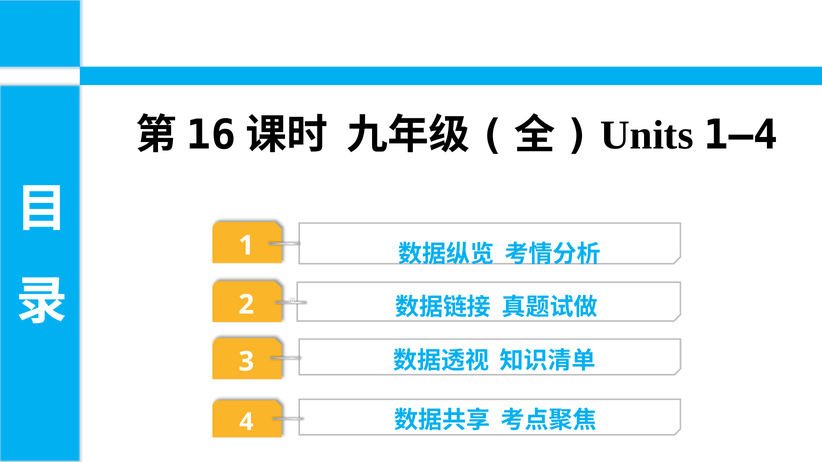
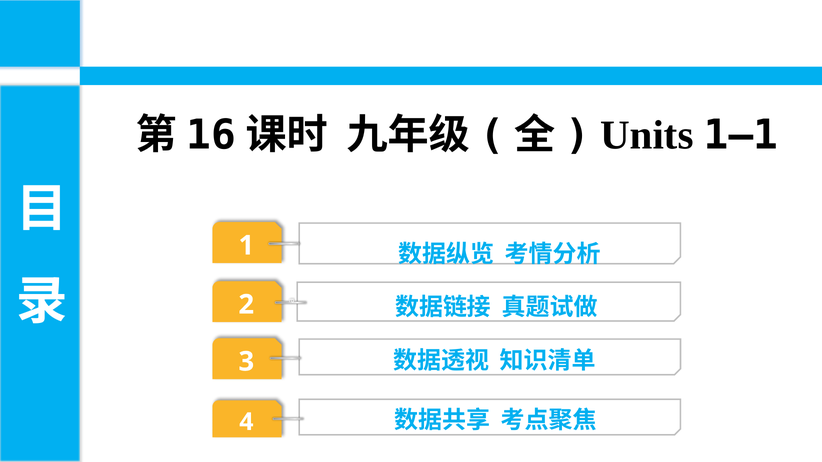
1—4: 1—4 -> 1—1
